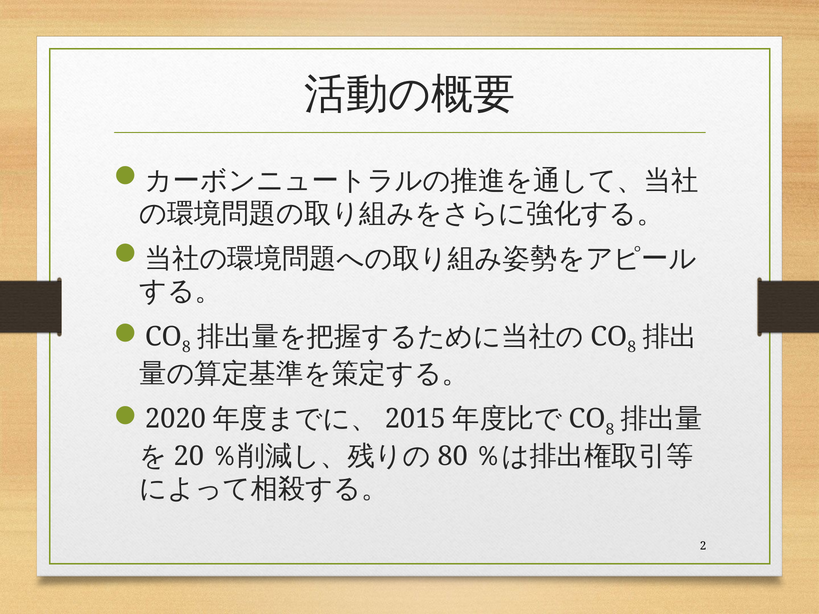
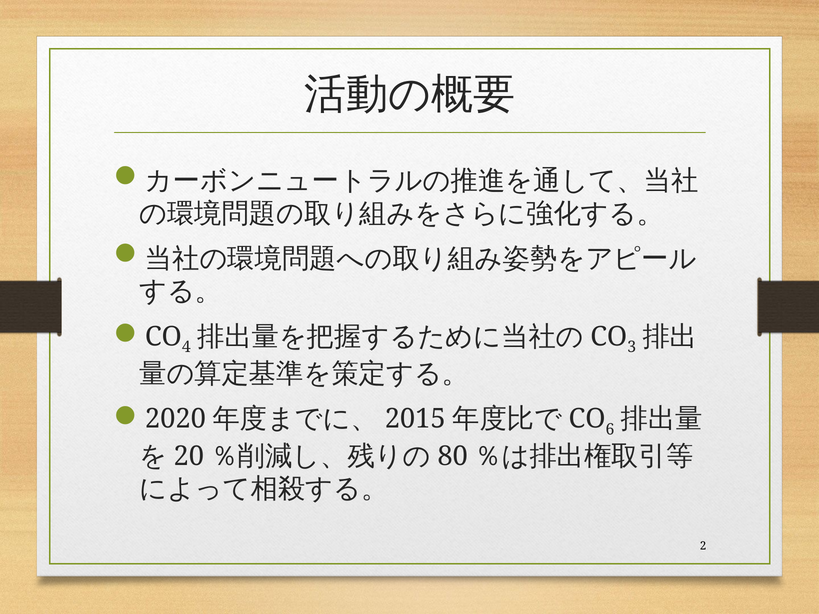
8 at (186, 347): 8 -> 4
8 at (632, 347): 8 -> 3
8 at (610, 430): 8 -> 6
